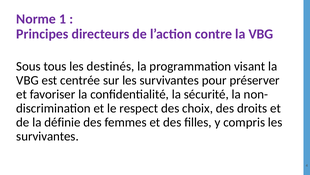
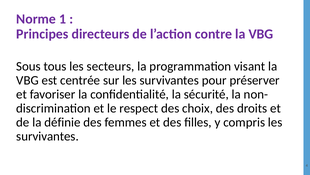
destinés: destinés -> secteurs
